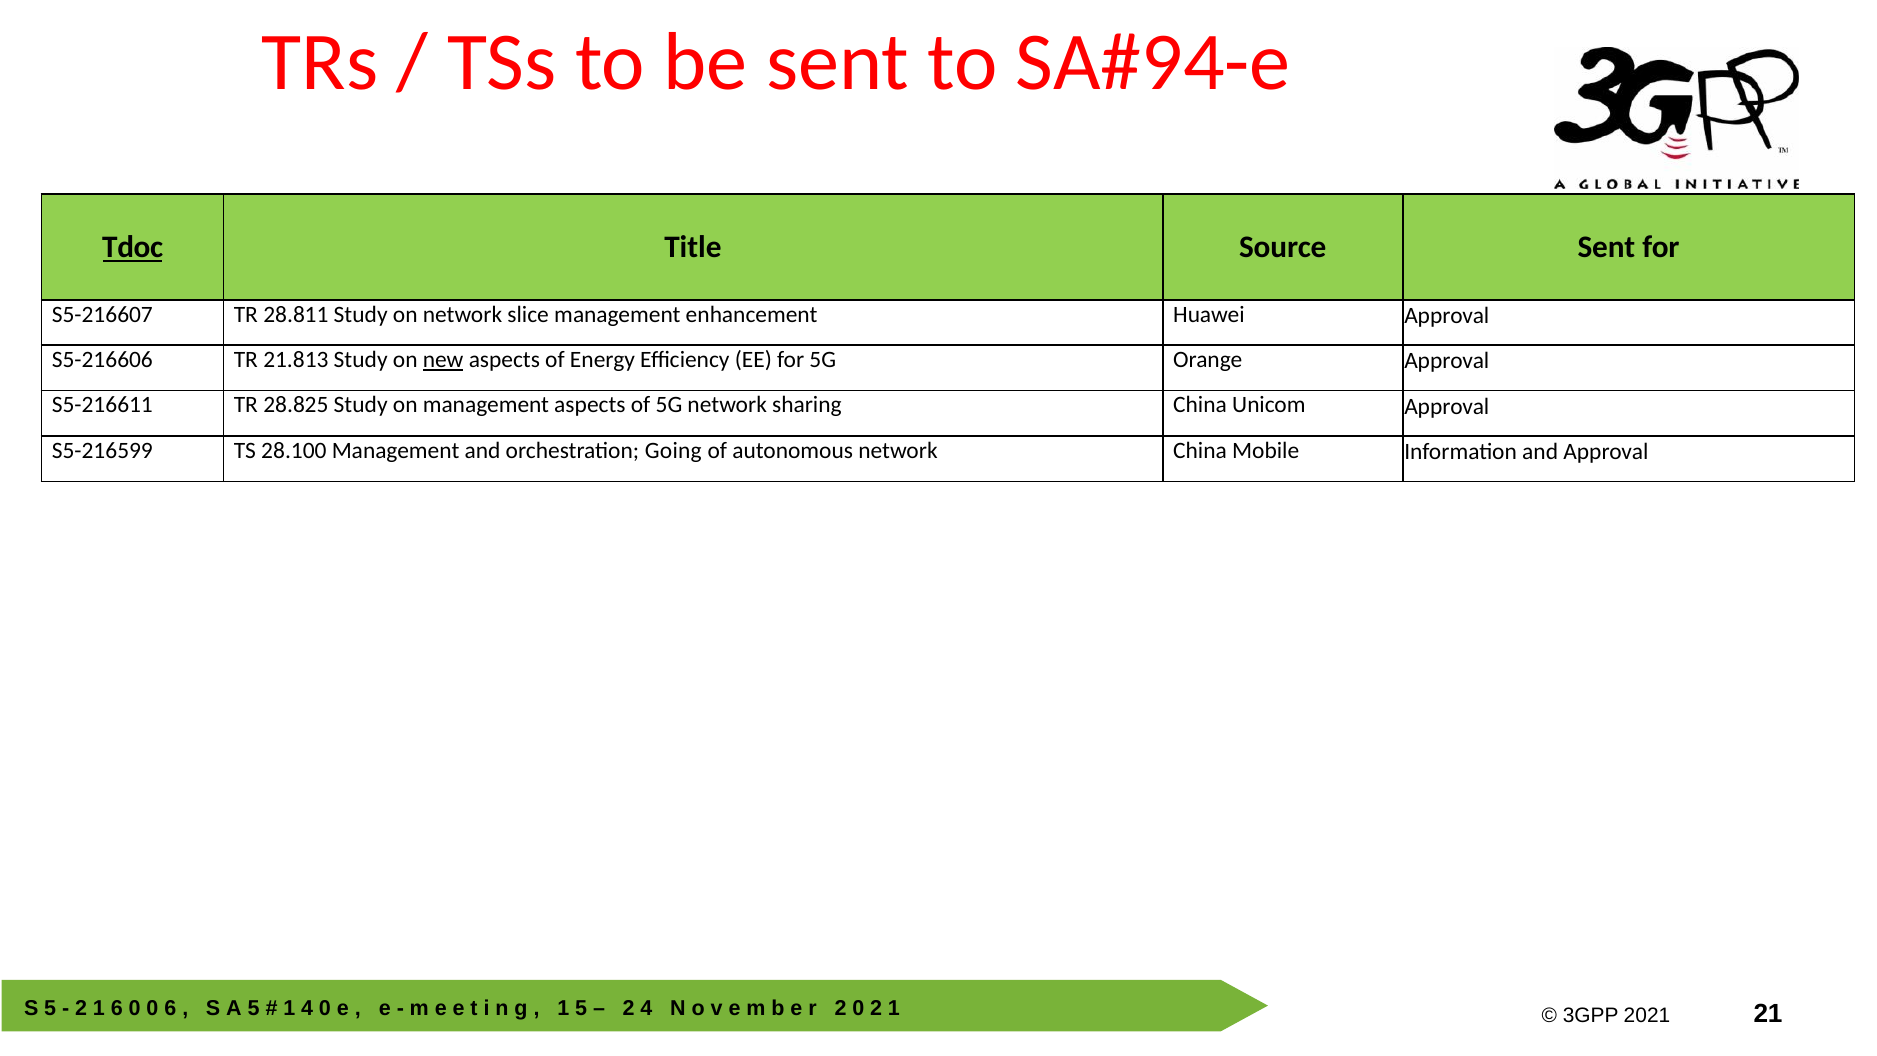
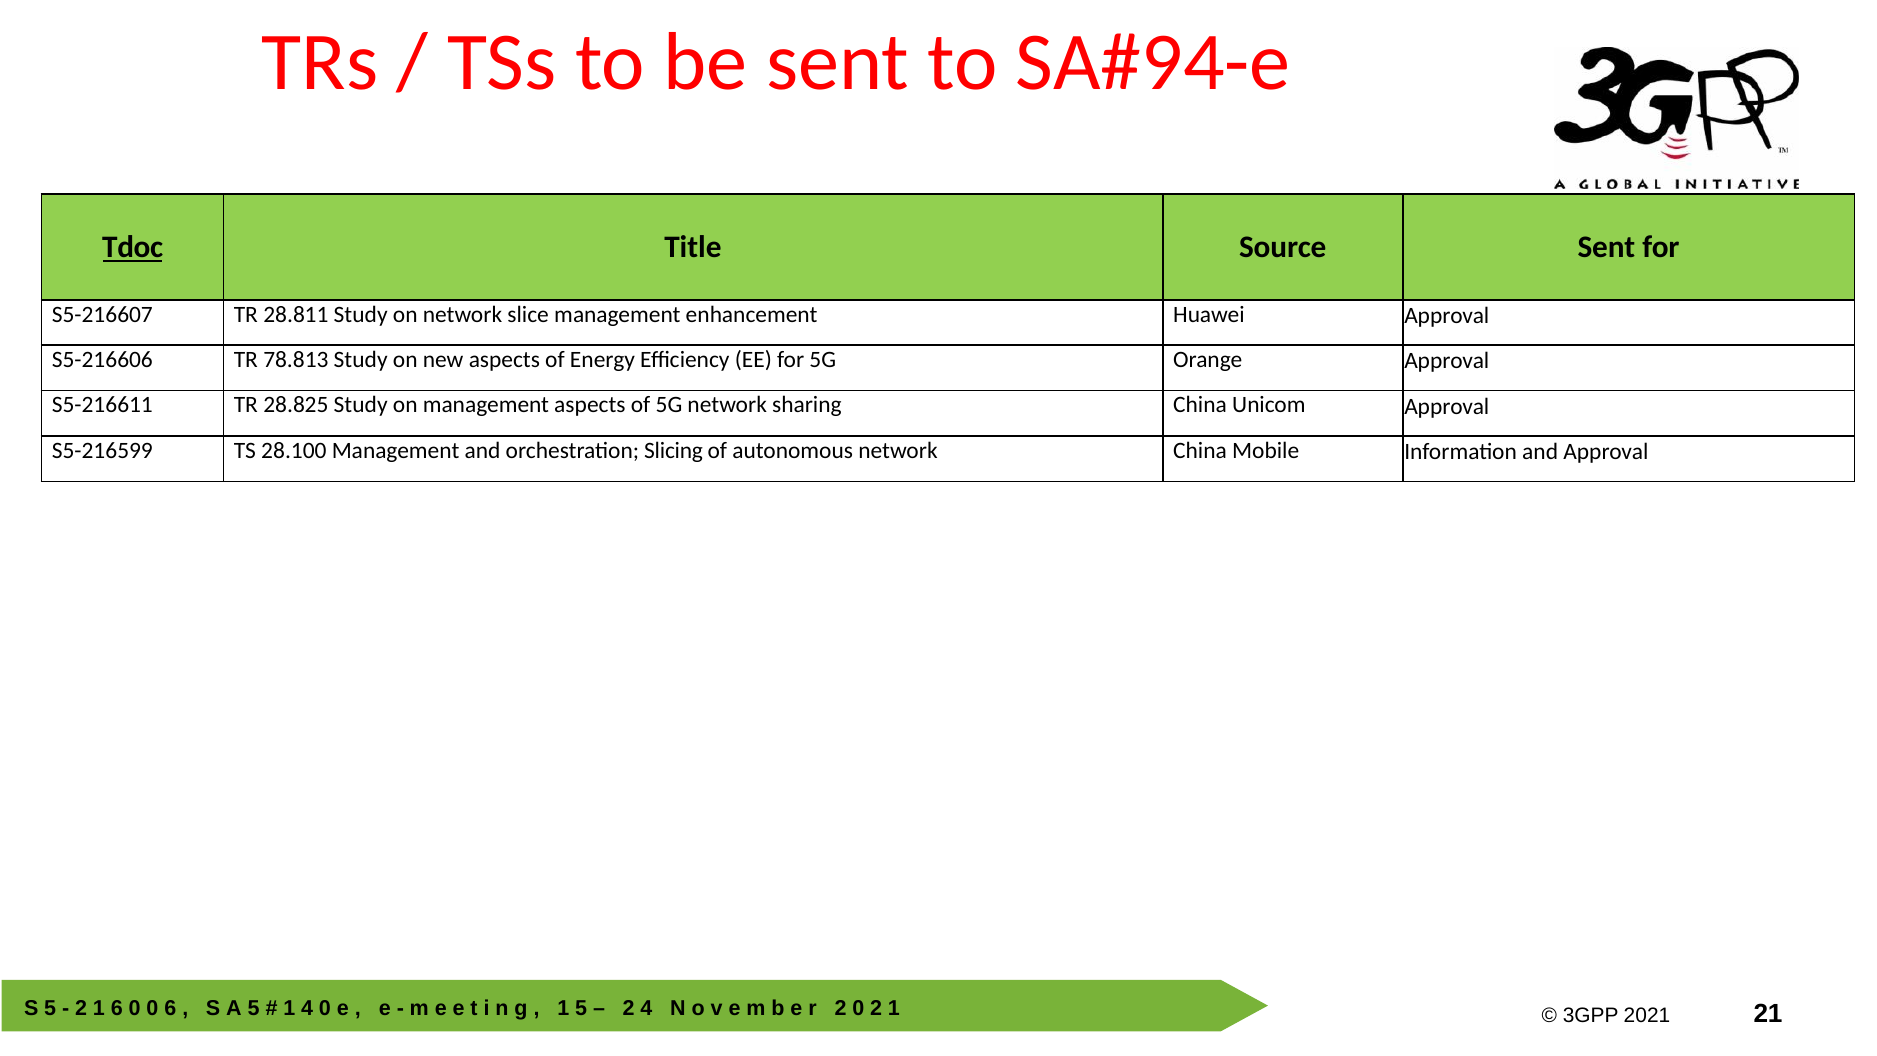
21.813: 21.813 -> 78.813
new underline: present -> none
Going: Going -> Slicing
